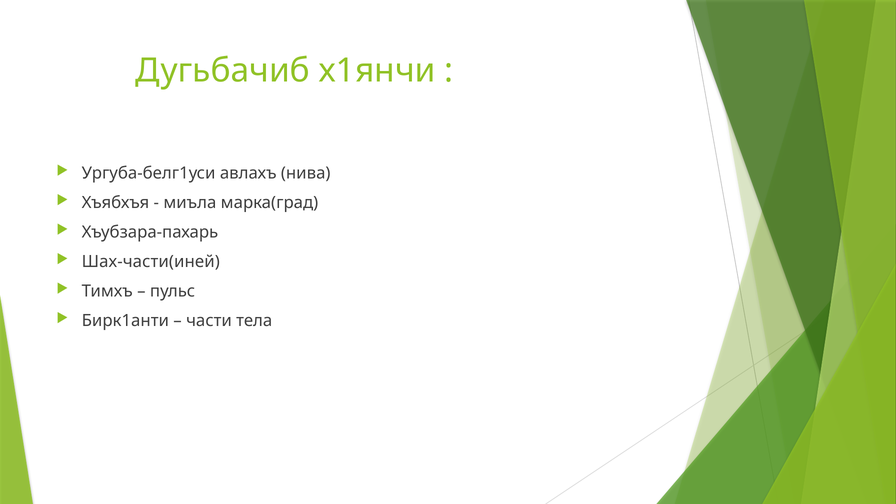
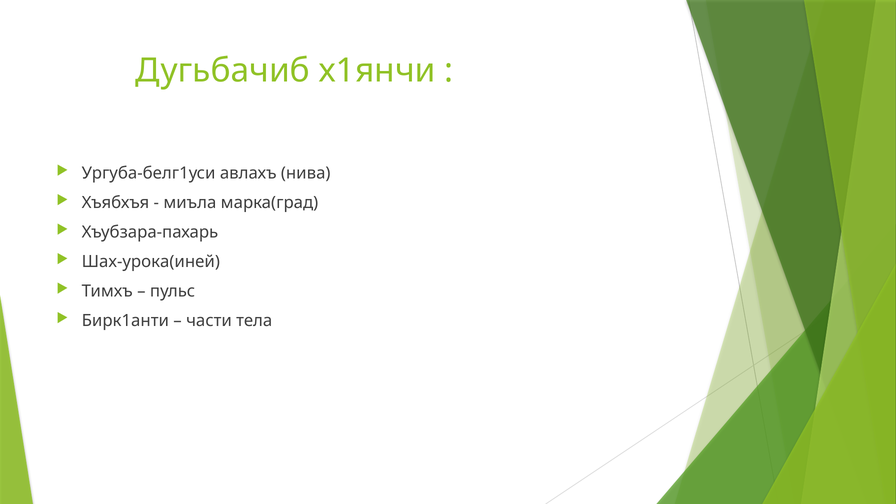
Шах-части(иней: Шах-части(иней -> Шах-урока(иней
